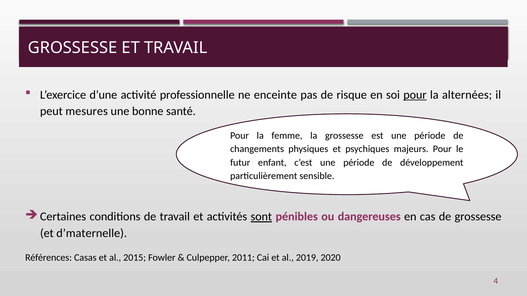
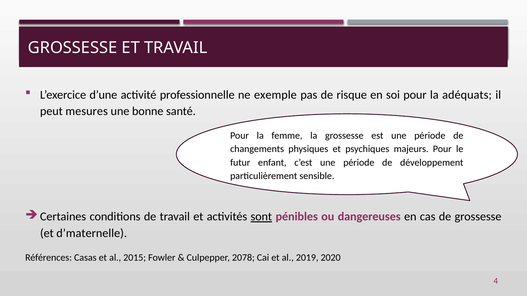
enceinte: enceinte -> exemple
pour at (415, 95) underline: present -> none
alternées: alternées -> adéquats
2011: 2011 -> 2078
